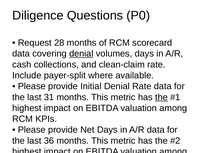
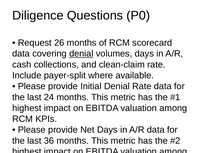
28: 28 -> 26
31: 31 -> 24
the at (161, 97) underline: present -> none
